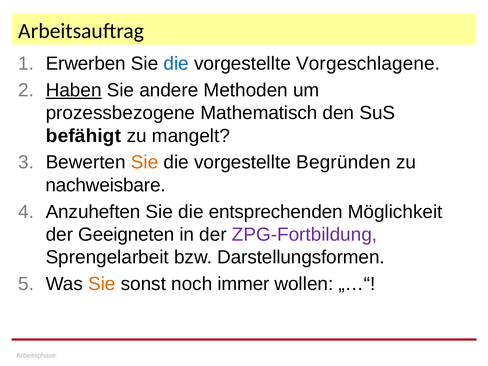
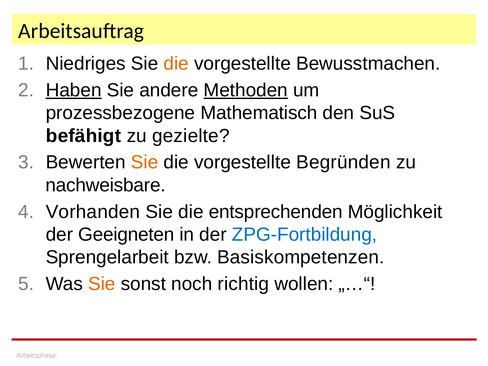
Erwerben: Erwerben -> Niedriges
die at (176, 64) colour: blue -> orange
Vorgeschlagene: Vorgeschlagene -> Bewusstmachen
Methoden underline: none -> present
mangelt: mangelt -> gezielte
Anzuheften: Anzuheften -> Vorhanden
ZPG-Fortbildung colour: purple -> blue
Darstellungsformen: Darstellungsformen -> Basiskompetenzen
immer: immer -> richtig
